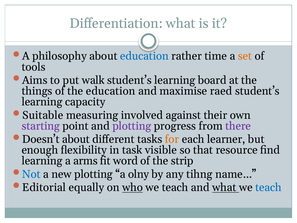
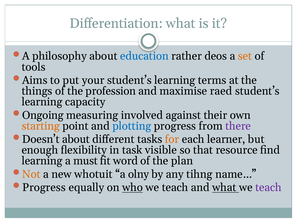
time: time -> deos
walk: walk -> your
board: board -> terms
the education: education -> profession
Suitable: Suitable -> Ongoing
starting colour: purple -> orange
plotting at (132, 126) colour: purple -> blue
arms: arms -> must
strip: strip -> plan
Not colour: blue -> orange
new plotting: plotting -> whotuit
Editorial at (44, 187): Editorial -> Progress
teach at (268, 187) colour: blue -> purple
